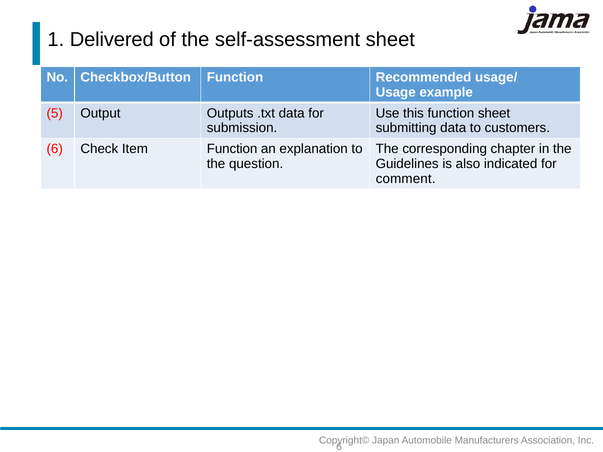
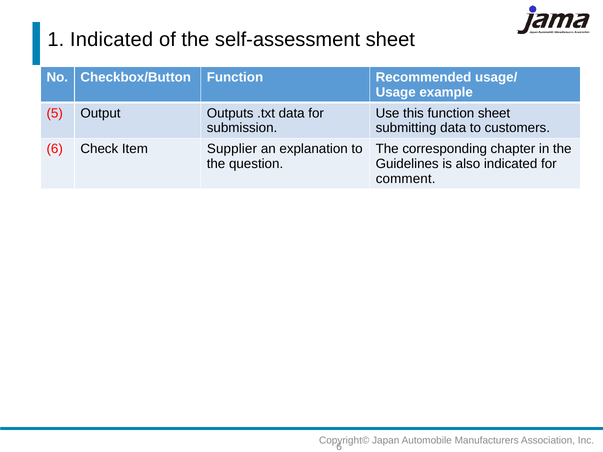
1 Delivered: Delivered -> Indicated
Item Function: Function -> Supplier
